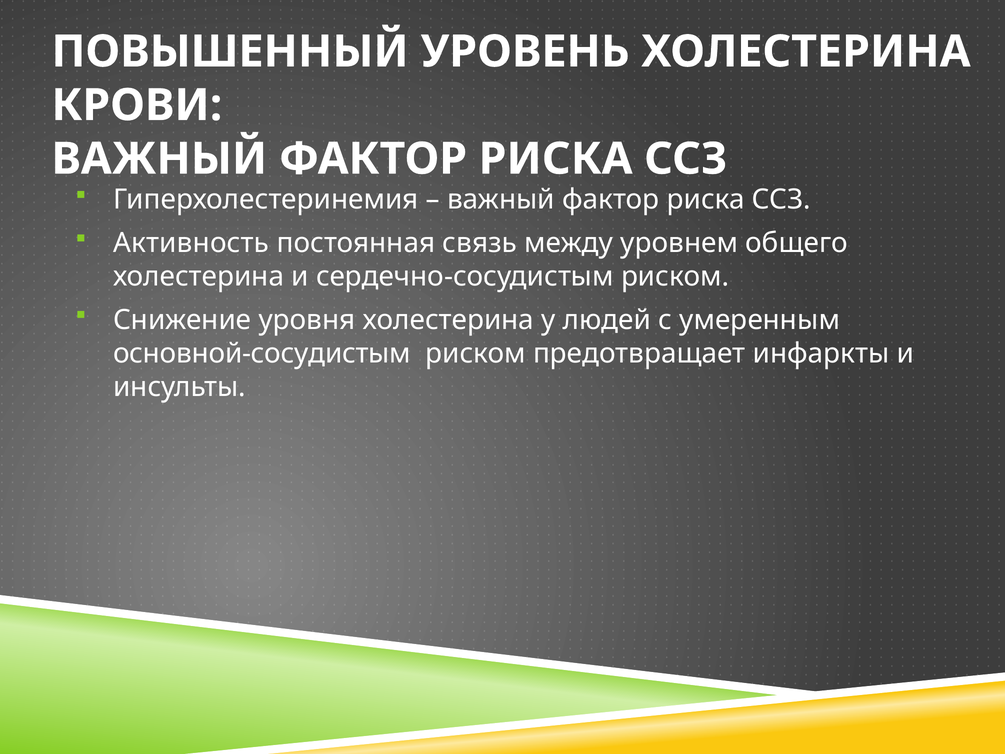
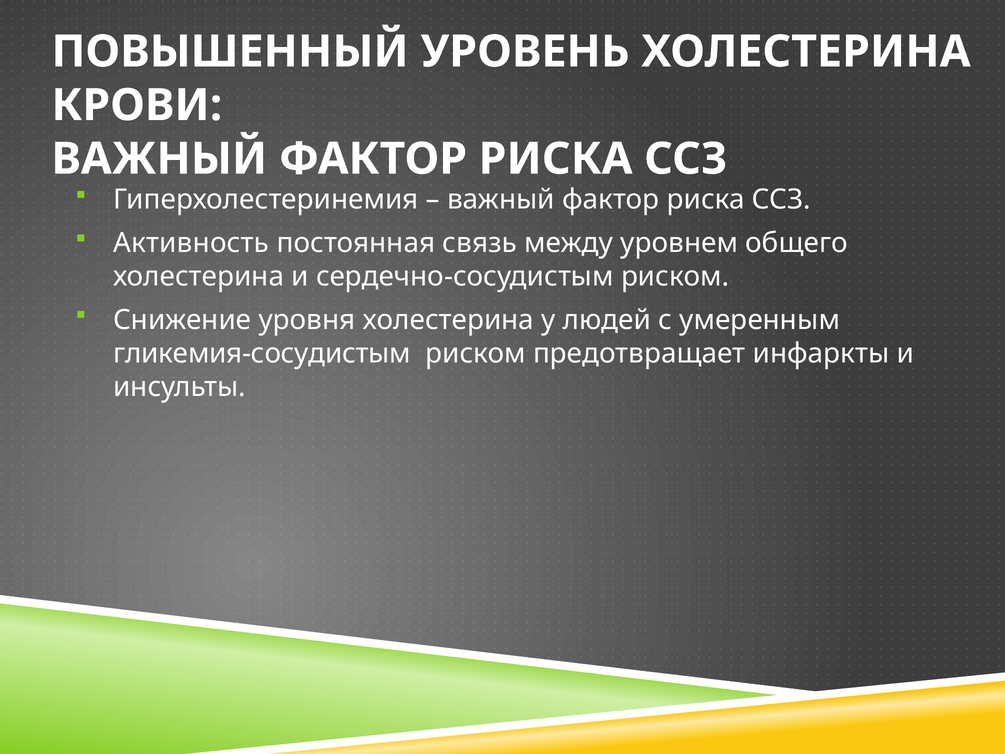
основной-сосудистым: основной-сосудистым -> гликемия-сосудистым
